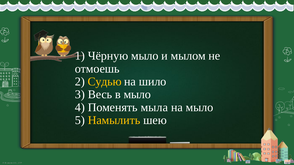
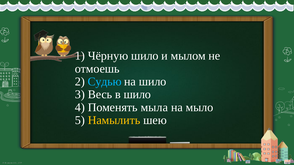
Чёрную мыло: мыло -> шило
Судью colour: yellow -> light blue
в мыло: мыло -> шило
